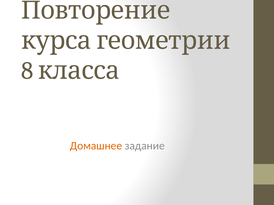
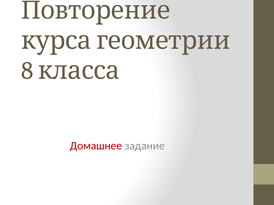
Домашнее colour: orange -> red
